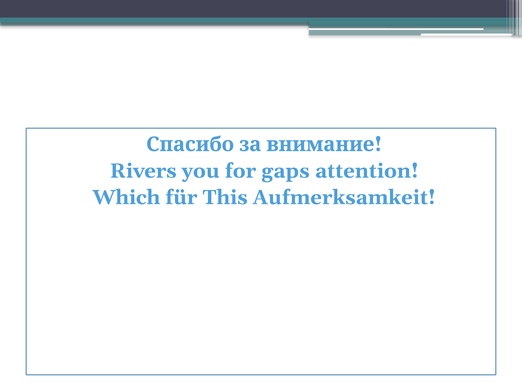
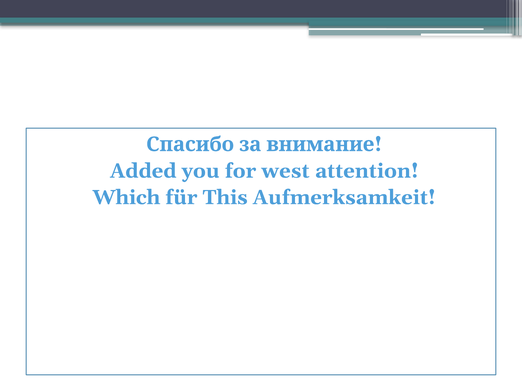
Rivers: Rivers -> Added
gaps: gaps -> west
